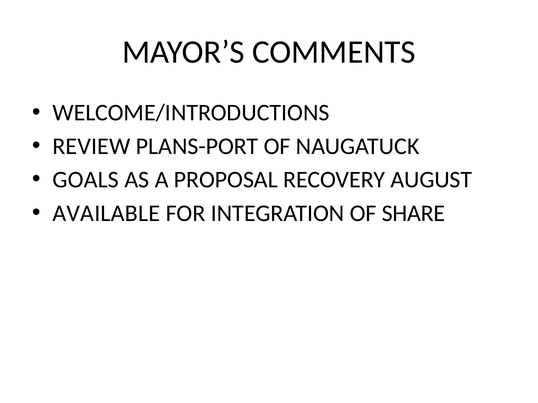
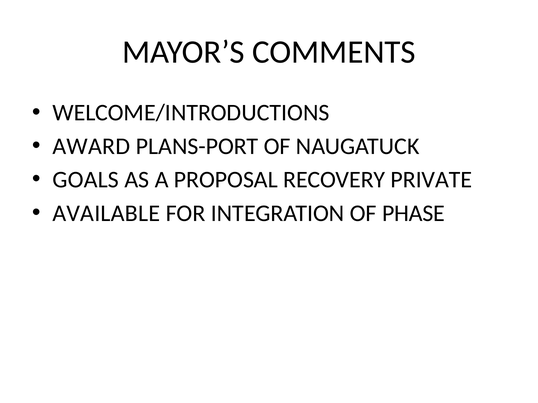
REVIEW: REVIEW -> AWARD
AUGUST: AUGUST -> PRIVATE
SHARE: SHARE -> PHASE
